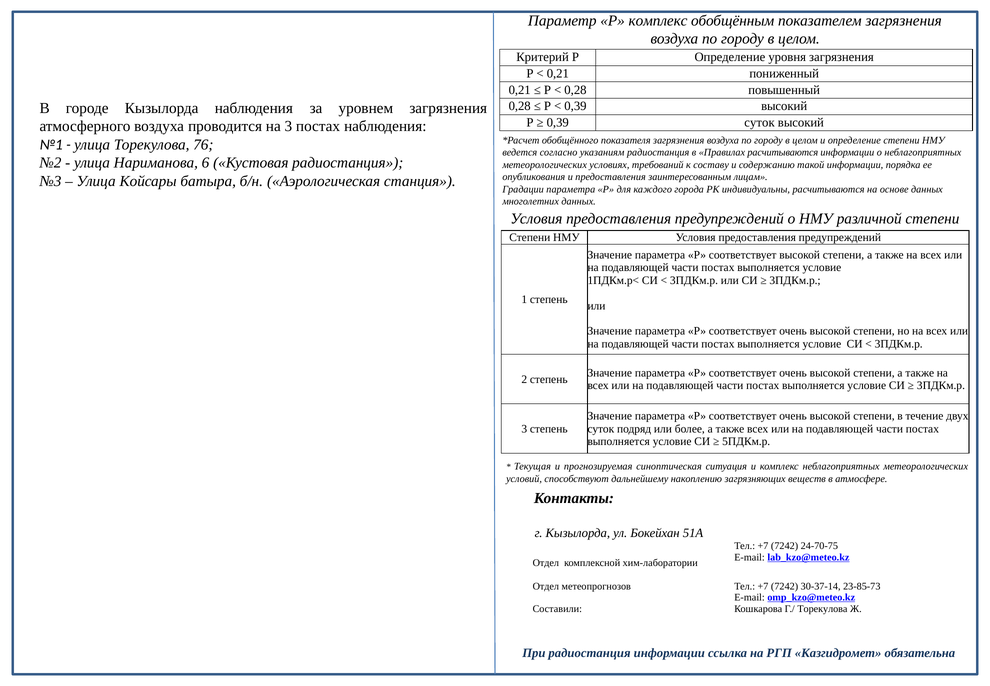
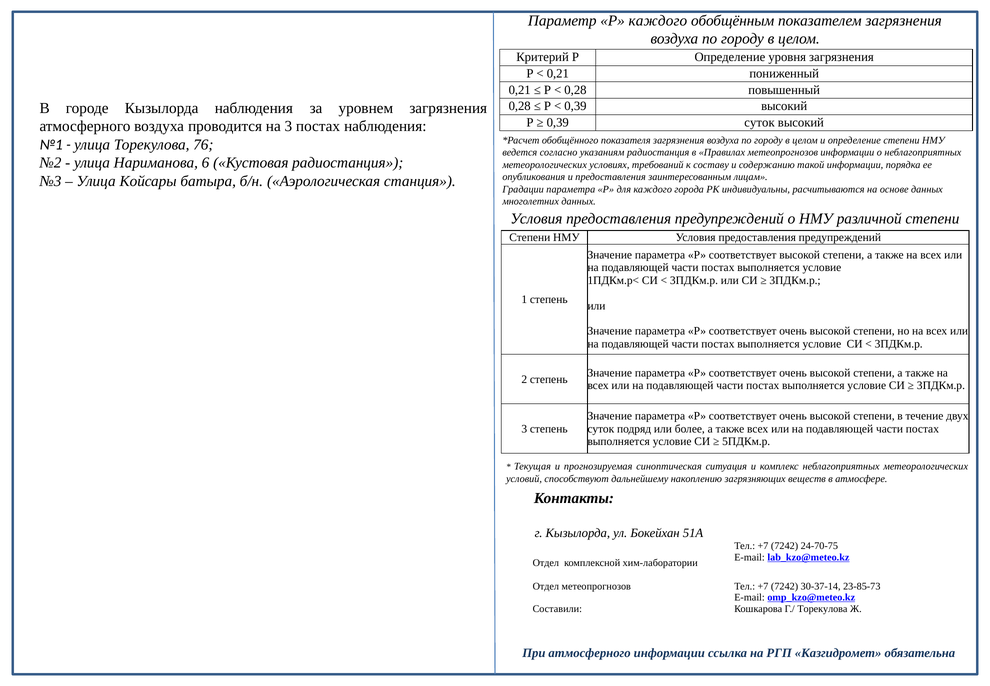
Р комплекс: комплекс -> каждого
Правилах расчитываются: расчитываются -> метеопрогнозов
При радиостанция: радиостанция -> атмосферного
